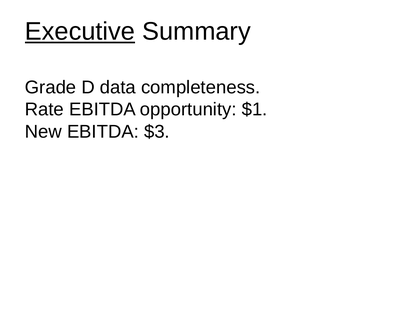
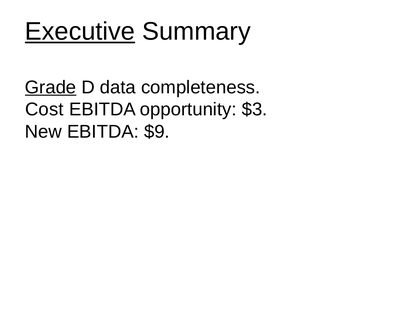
Grade underline: none -> present
Rate: Rate -> Cost
$1: $1 -> $3
$3: $3 -> $9
